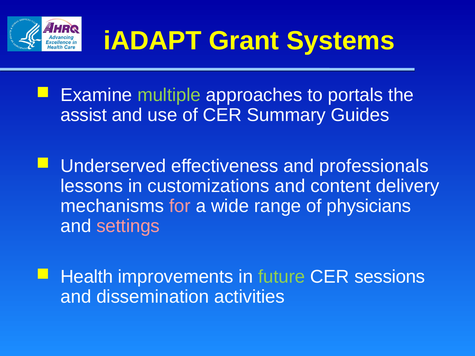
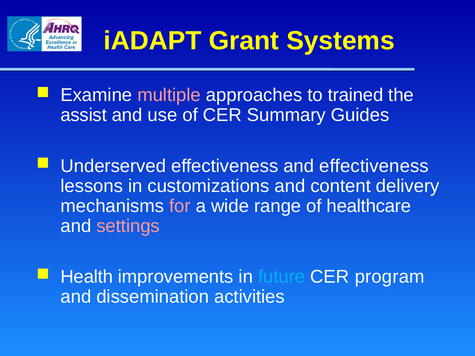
multiple colour: light green -> pink
portals: portals -> trained
and professionals: professionals -> effectiveness
physicians: physicians -> healthcare
future colour: light green -> light blue
sessions: sessions -> program
